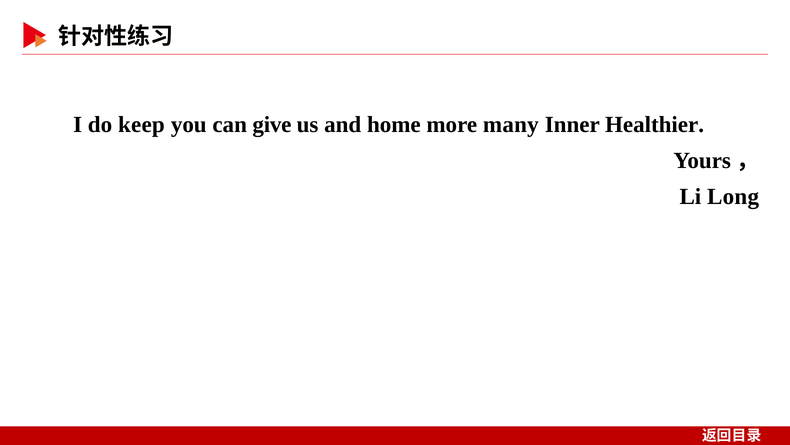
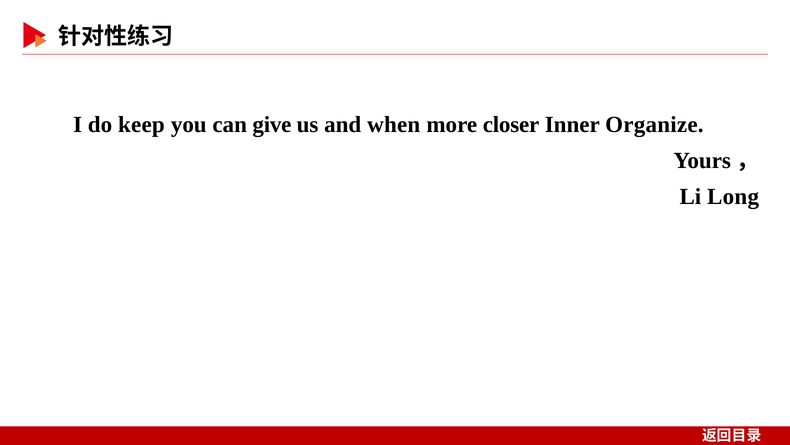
home: home -> when
many: many -> closer
Healthier: Healthier -> Organize
